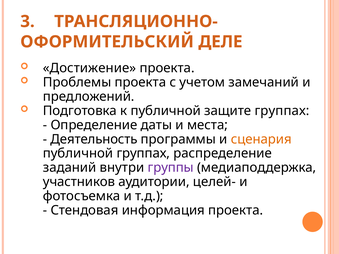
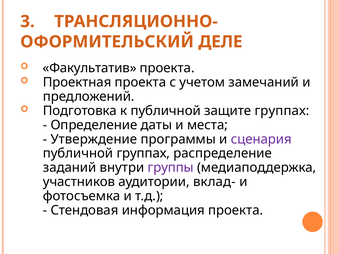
Достижение: Достижение -> Факультатив
Проблемы: Проблемы -> Проектная
Деятельность: Деятельность -> Утверждение
сценария colour: orange -> purple
целей-: целей- -> вклад-
